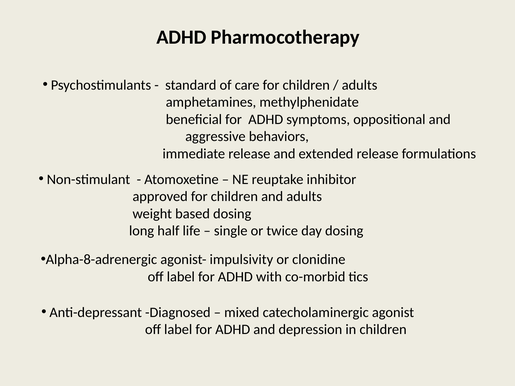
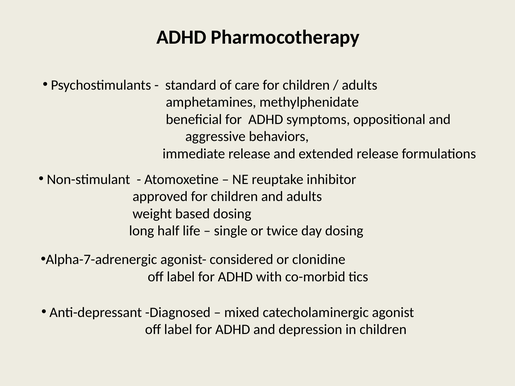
Alpha-8-adrenergic: Alpha-8-adrenergic -> Alpha-7-adrenergic
impulsivity: impulsivity -> considered
